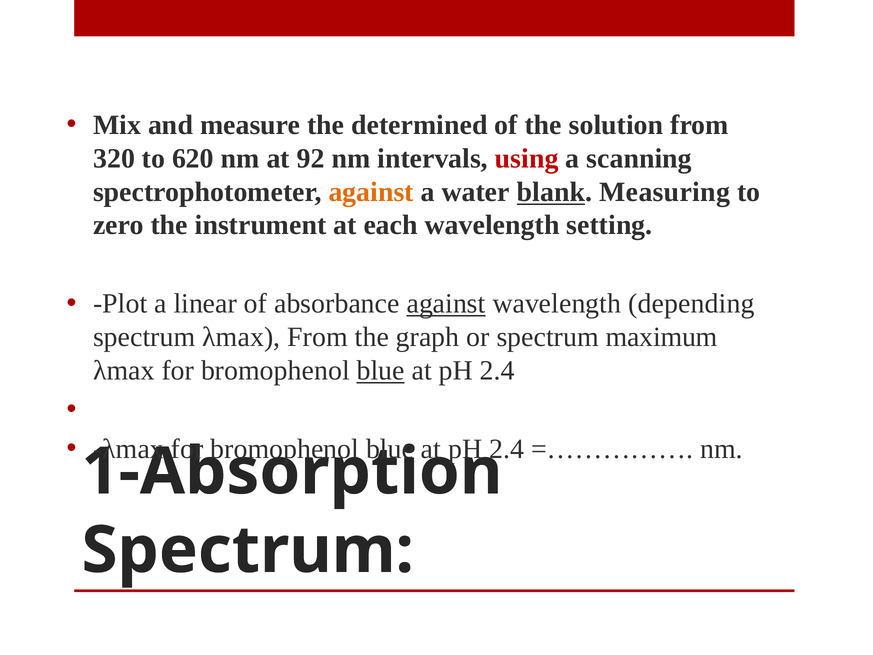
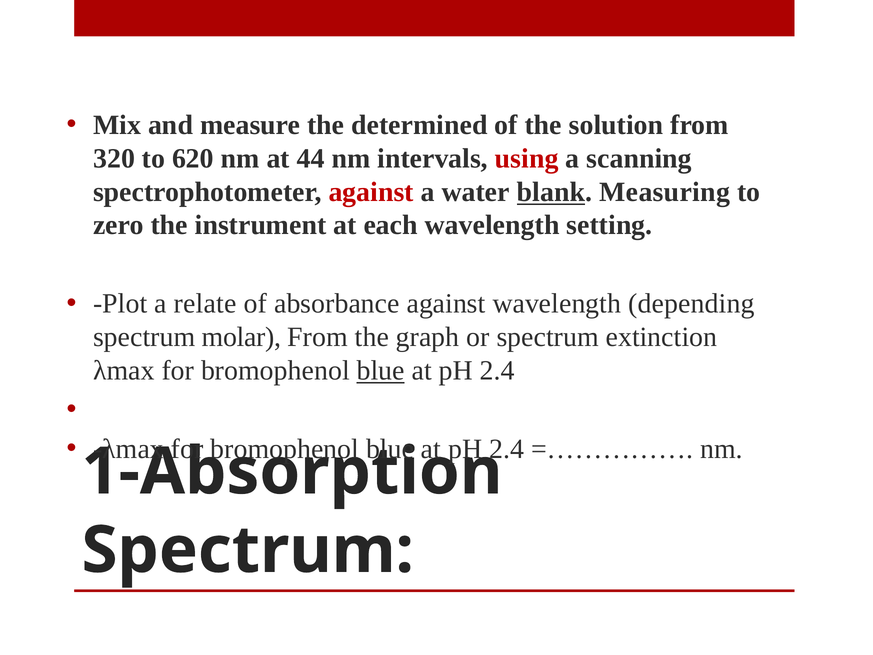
92: 92 -> 44
against at (371, 192) colour: orange -> red
linear: linear -> relate
against at (446, 304) underline: present -> none
spectrum λmax: λmax -> molar
maximum: maximum -> extinction
